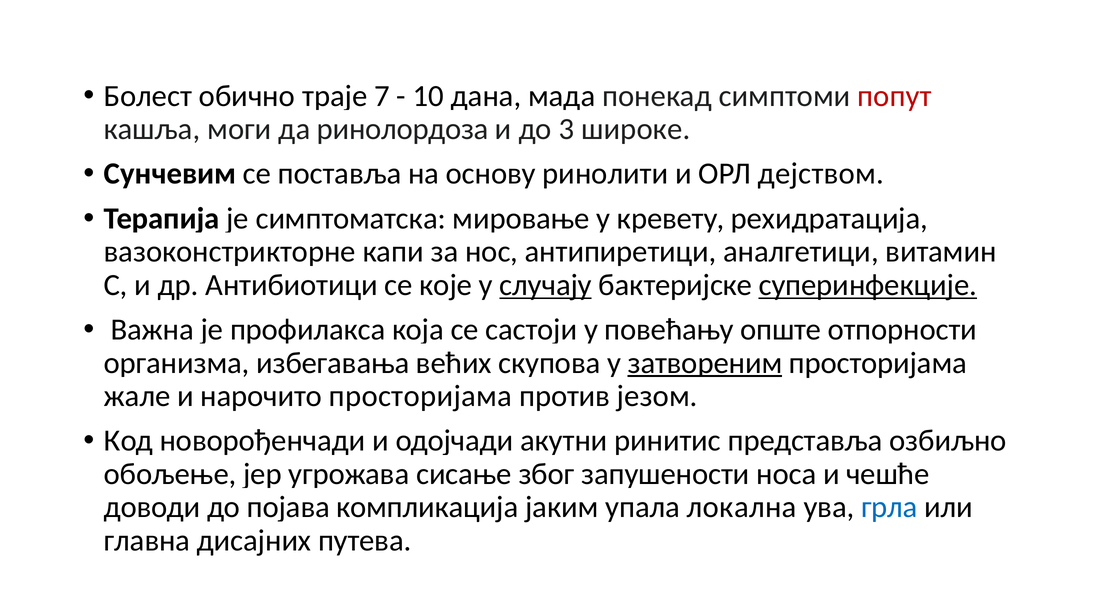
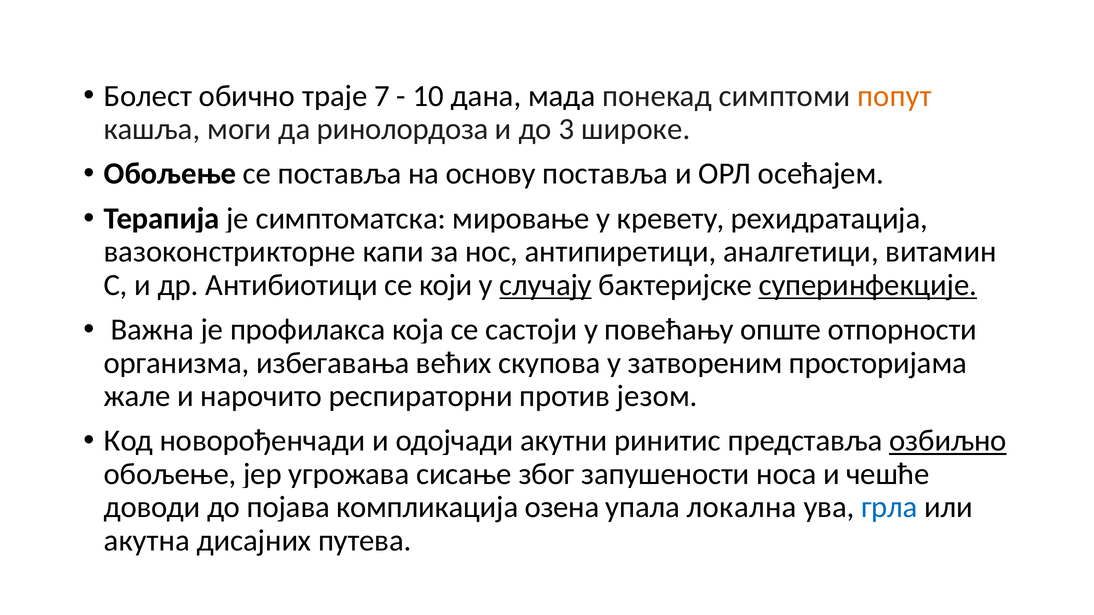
попут colour: red -> orange
Сунчевим at (170, 174): Сунчевим -> Обољење
основу ринолити: ринолити -> поставља
дејством: дејством -> осећајем
које: које -> који
затвореним underline: present -> none
нарочито просторијама: просторијама -> респираторни
озбиљно underline: none -> present
јаким: јаким -> озена
главна: главна -> акутна
